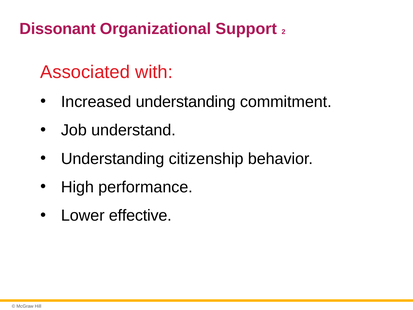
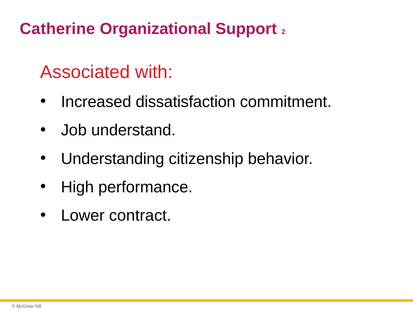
Dissonant: Dissonant -> Catherine
Increased understanding: understanding -> dissatisfaction
effective: effective -> contract
